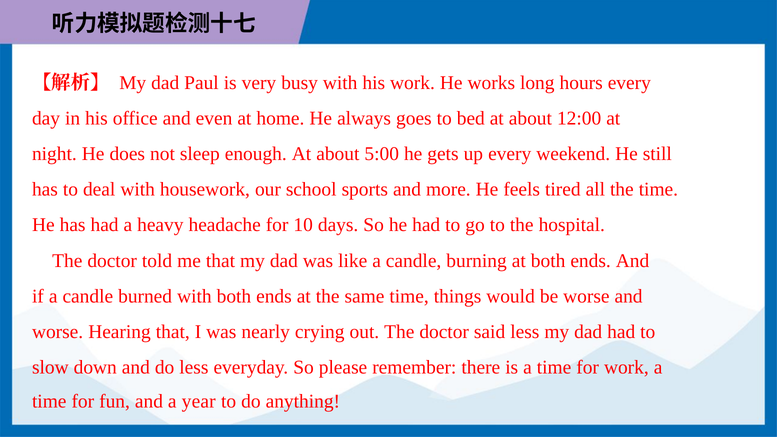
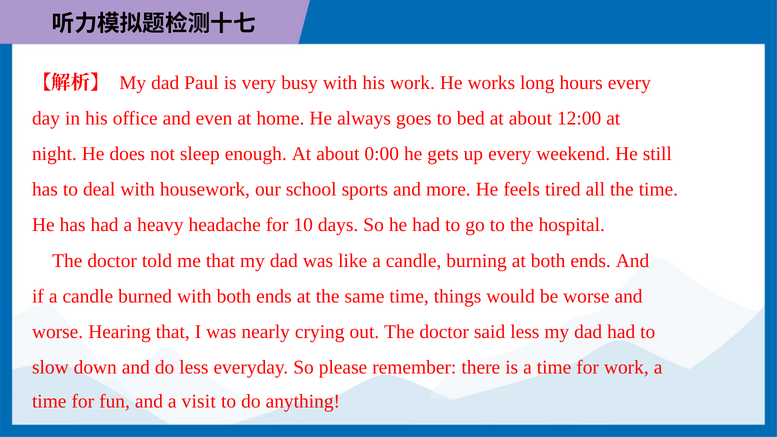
5:00: 5:00 -> 0:00
year: year -> visit
